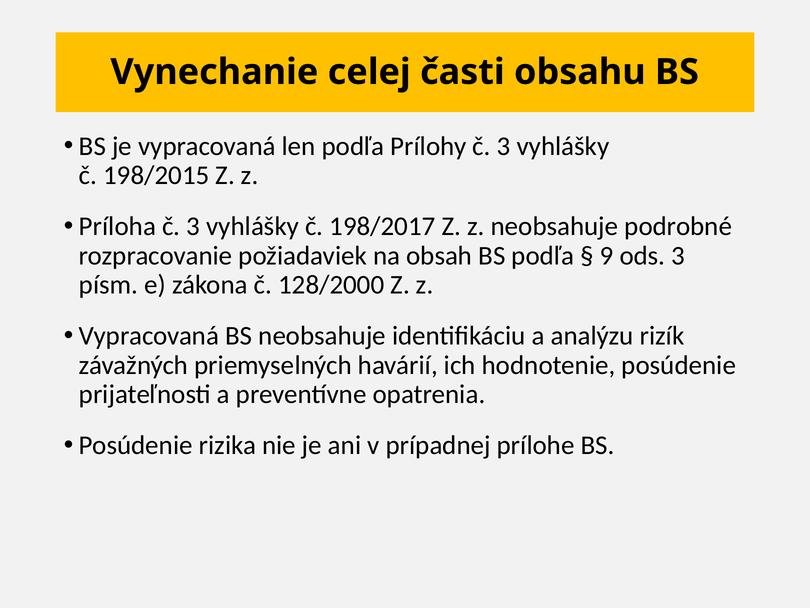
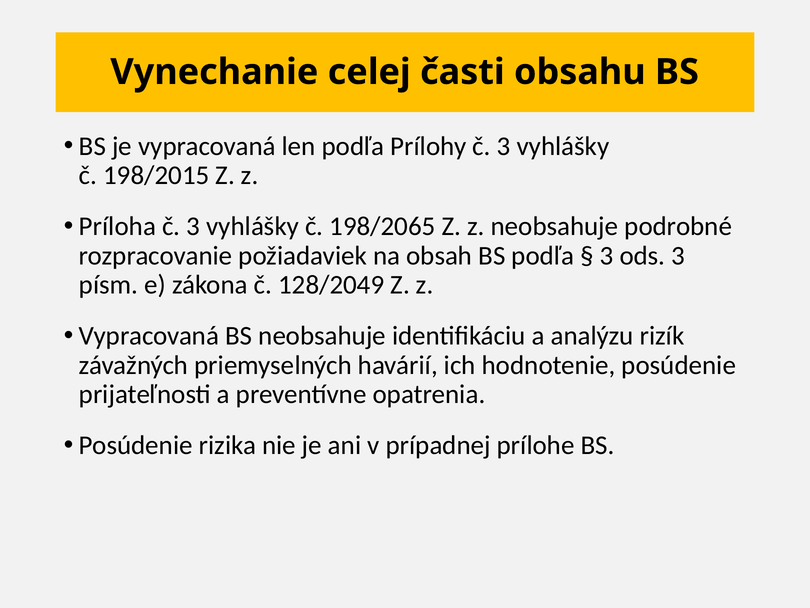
198/2017: 198/2017 -> 198/2065
9 at (607, 255): 9 -> 3
128/2000: 128/2000 -> 128/2049
